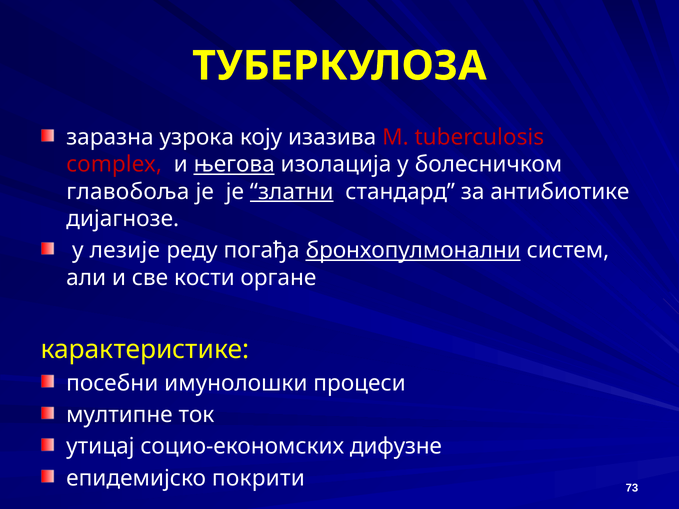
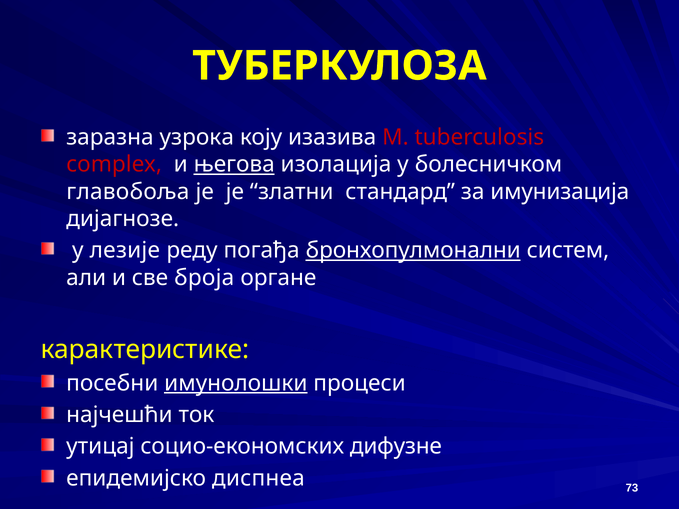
златни underline: present -> none
антибиотике: антибиотике -> имунизација
кости: кости -> броја
имунолошки underline: none -> present
мултипне: мултипне -> најчешћи
покрити: покрити -> диспнеа
